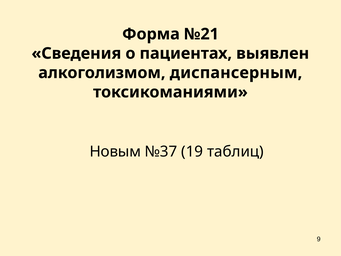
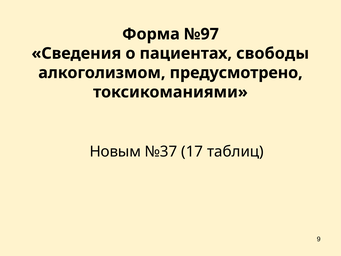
№21: №21 -> №97
выявлен: выявлен -> свободы
диспансерным: диспансерным -> предусмотрено
19: 19 -> 17
